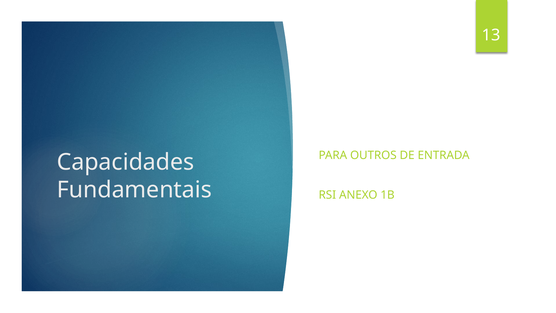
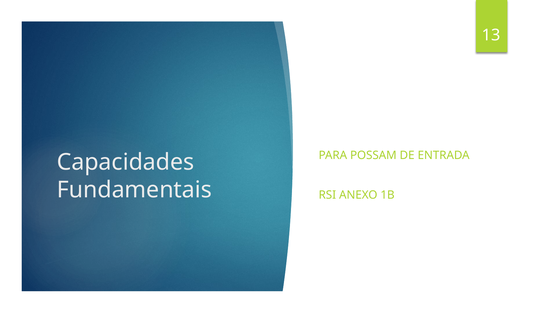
OUTROS: OUTROS -> POSSAM
